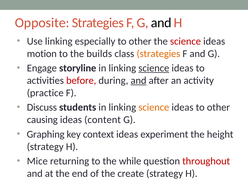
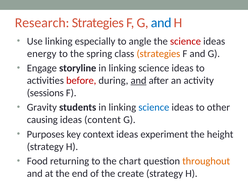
Opposite: Opposite -> Research
and at (161, 23) colour: black -> blue
other at (140, 41): other -> angle
motion: motion -> energy
builds: builds -> spring
science at (154, 68) underline: present -> none
practice: practice -> sessions
Discuss: Discuss -> Gravity
science at (154, 107) colour: orange -> blue
Graphing: Graphing -> Purposes
Mice: Mice -> Food
while: while -> chart
throughout colour: red -> orange
